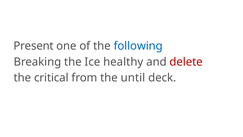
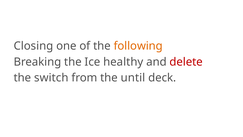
Present: Present -> Closing
following colour: blue -> orange
critical: critical -> switch
